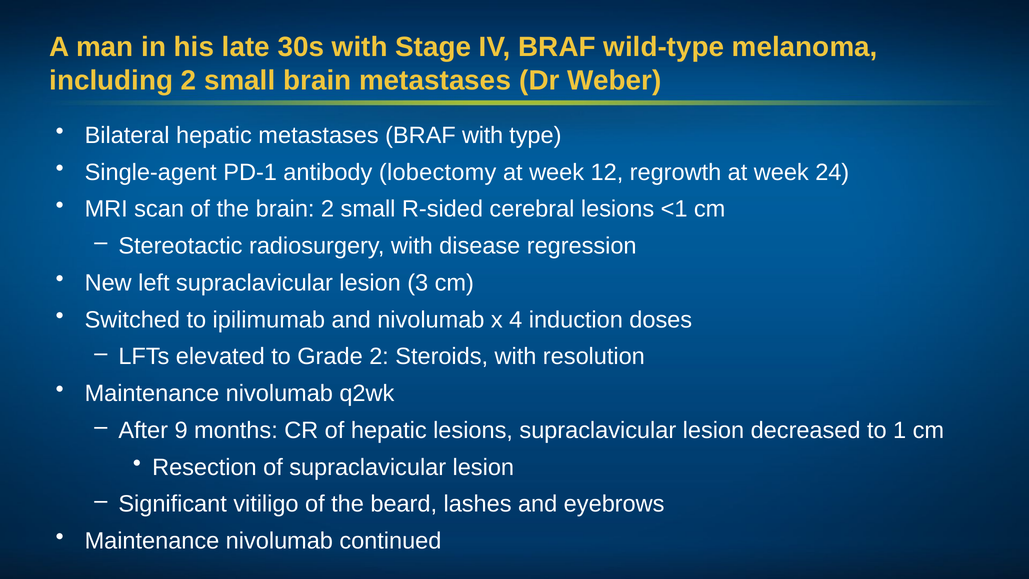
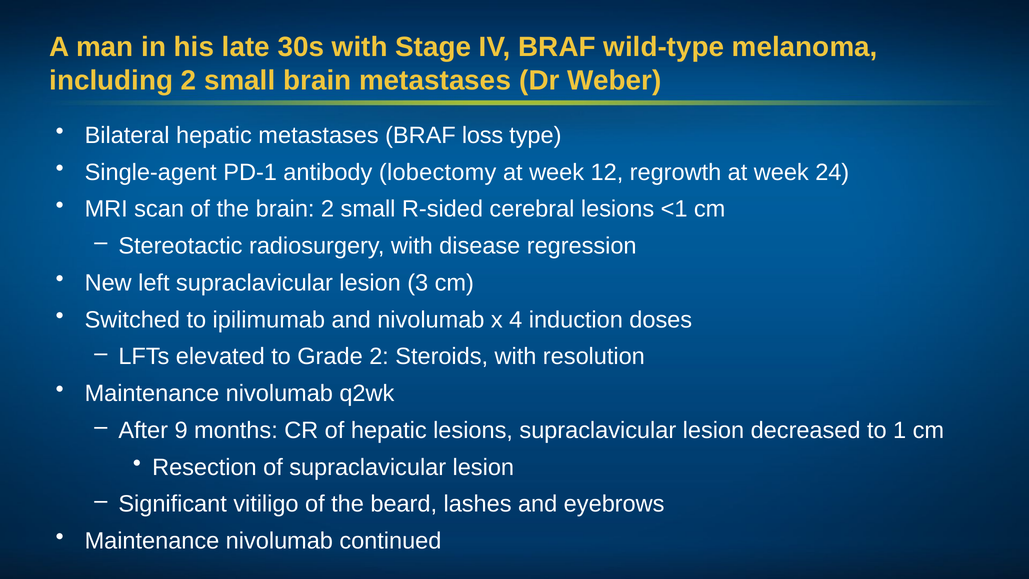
BRAF with: with -> loss
